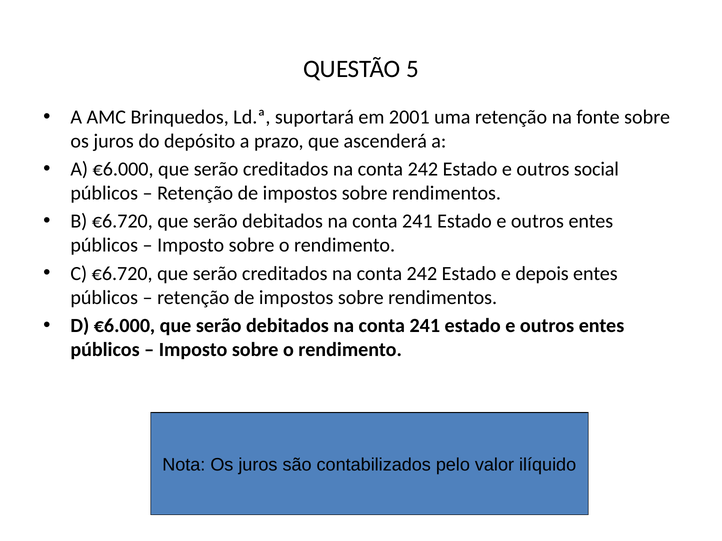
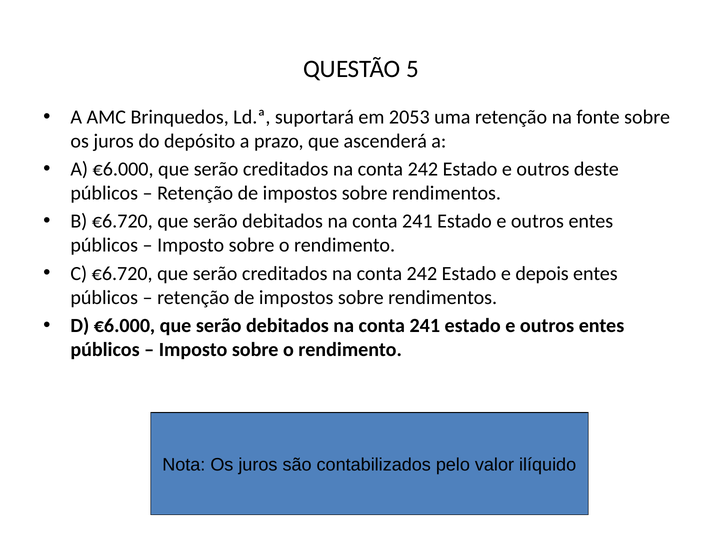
2001: 2001 -> 2053
social: social -> deste
